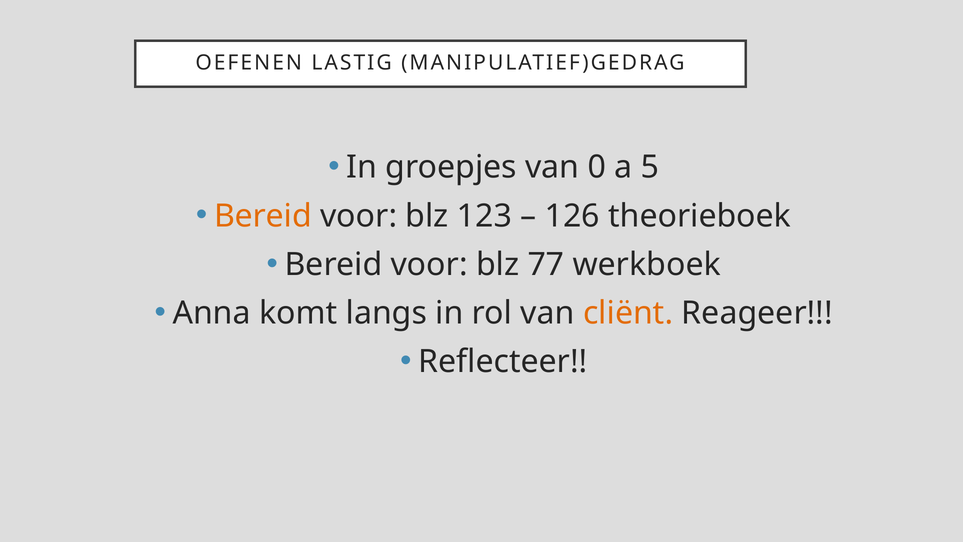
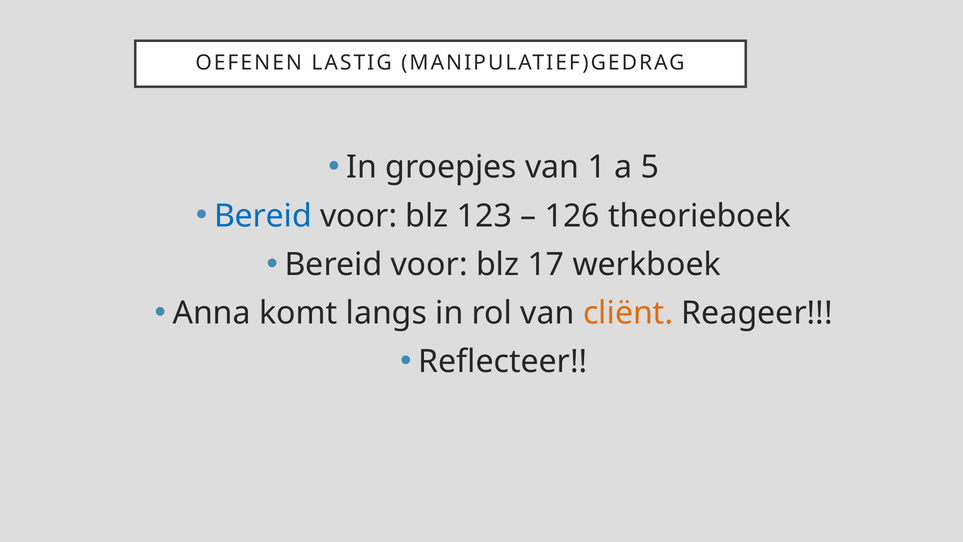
0: 0 -> 1
Bereid at (263, 216) colour: orange -> blue
77: 77 -> 17
